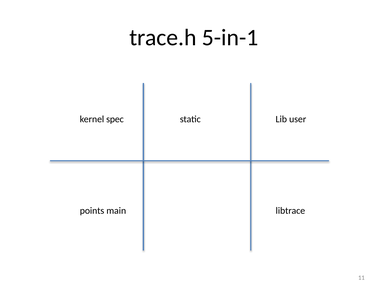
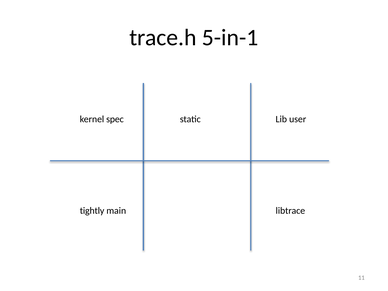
points: points -> tightly
